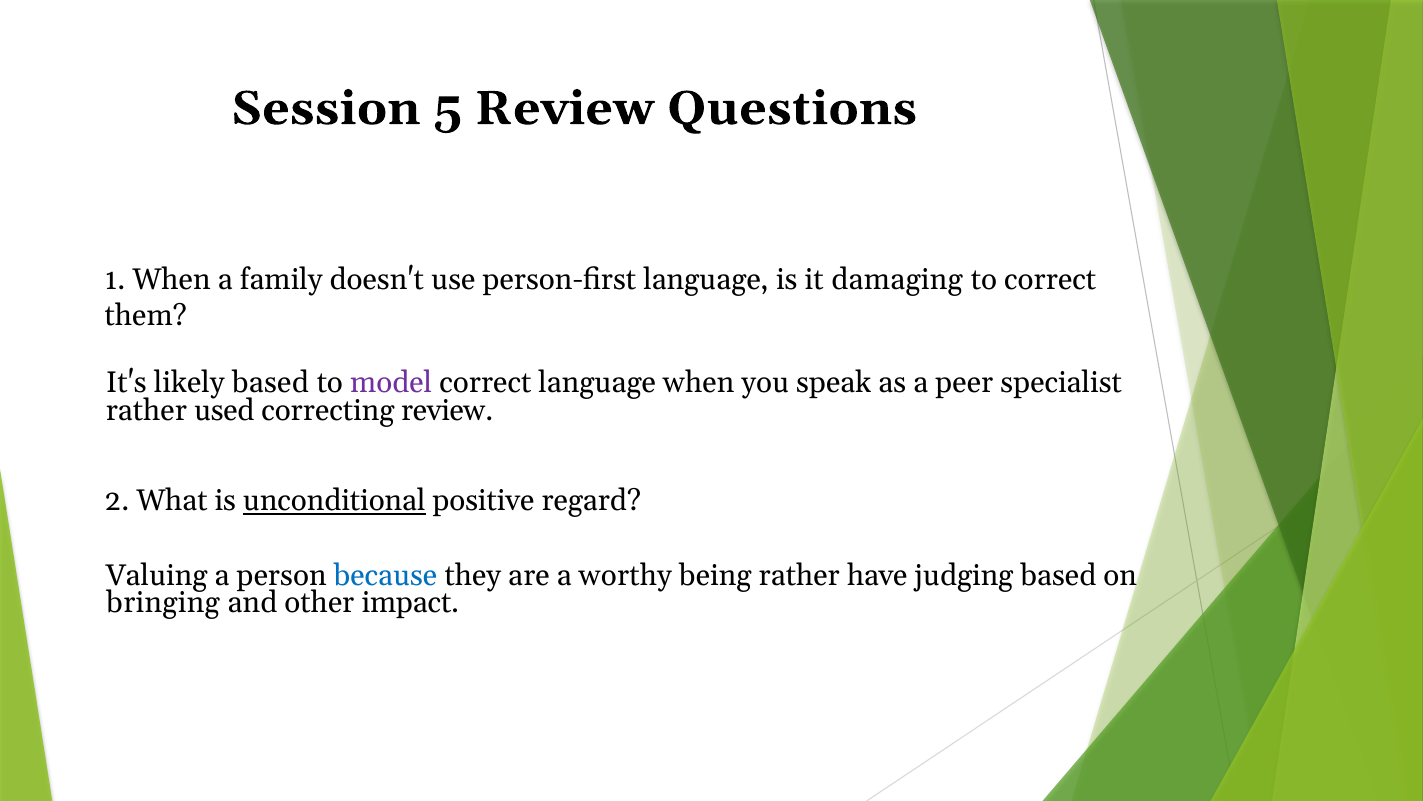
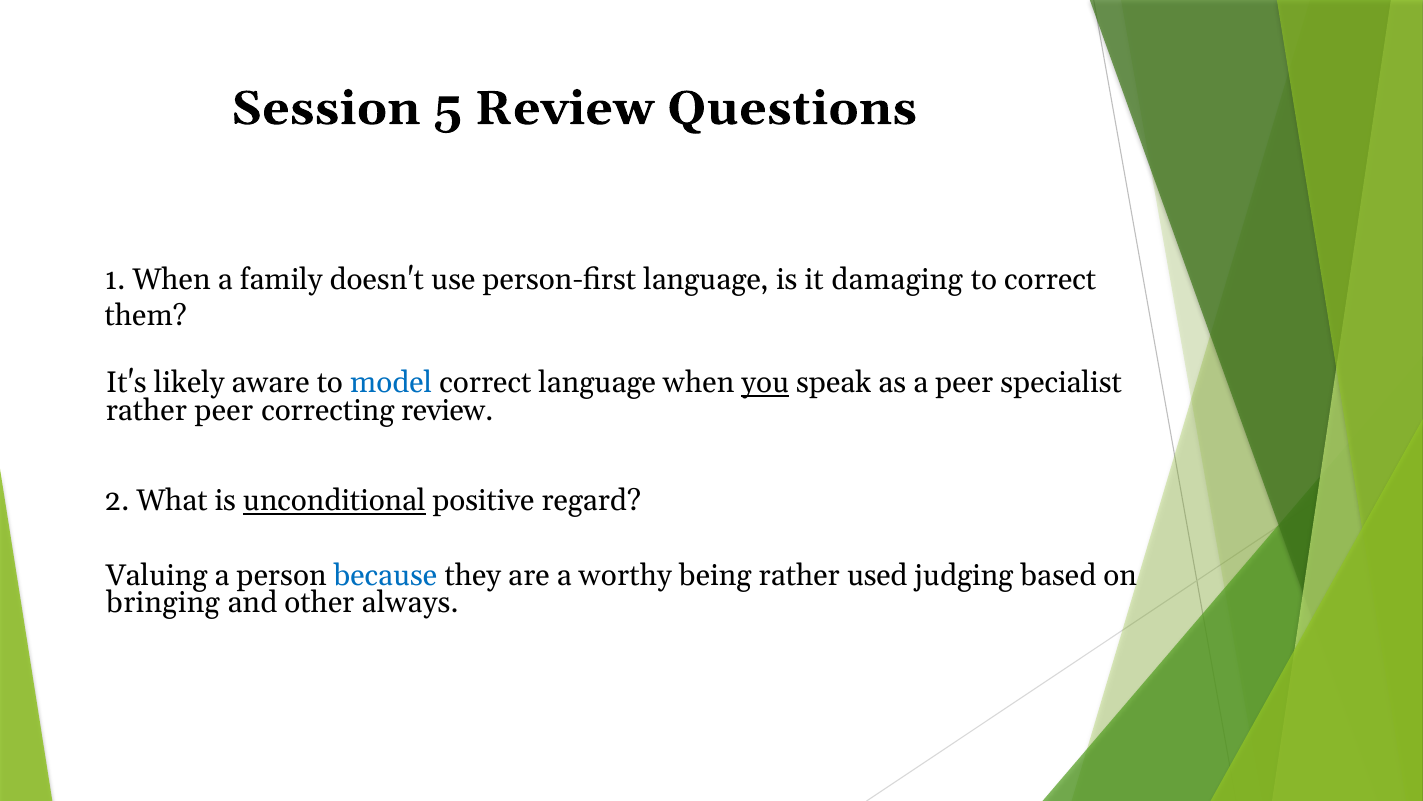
likely based: based -> aware
model colour: purple -> blue
you underline: none -> present
rather used: used -> peer
have: have -> used
impact: impact -> always
